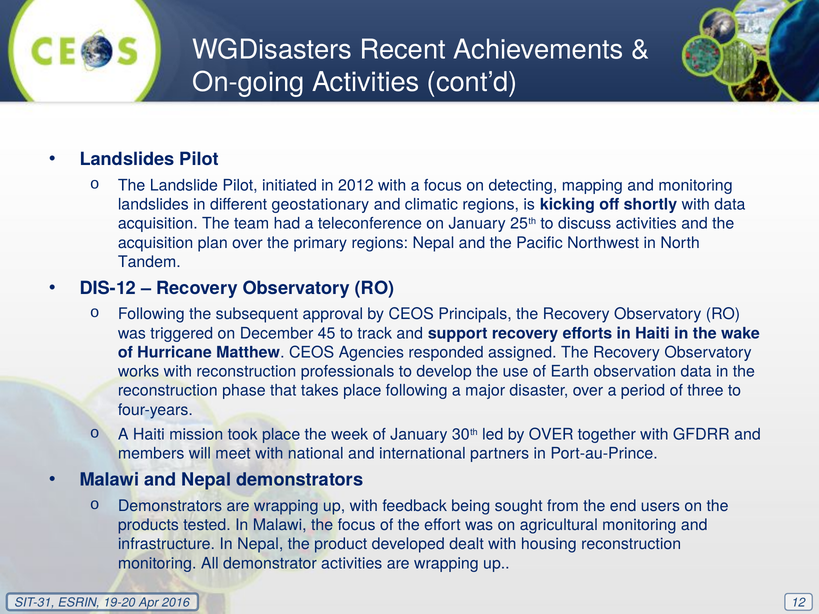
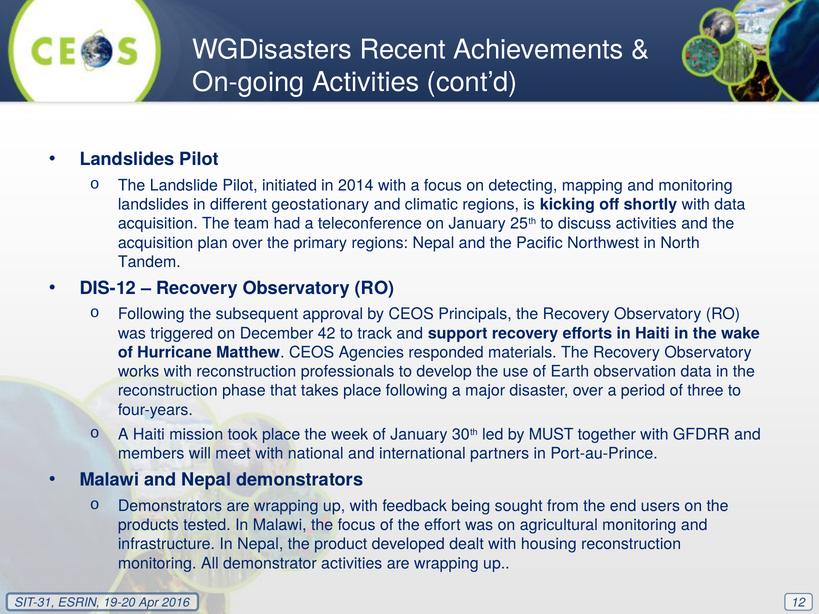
2012: 2012 -> 2014
45: 45 -> 42
assigned: assigned -> materials
by OVER: OVER -> MUST
